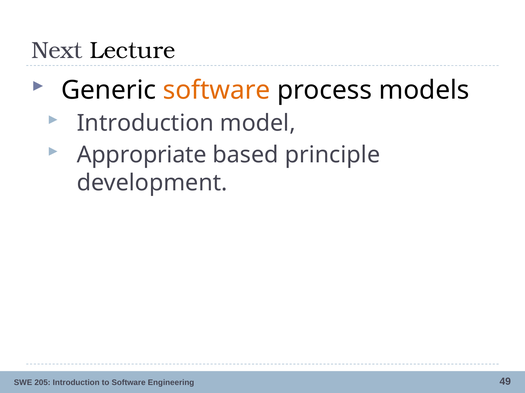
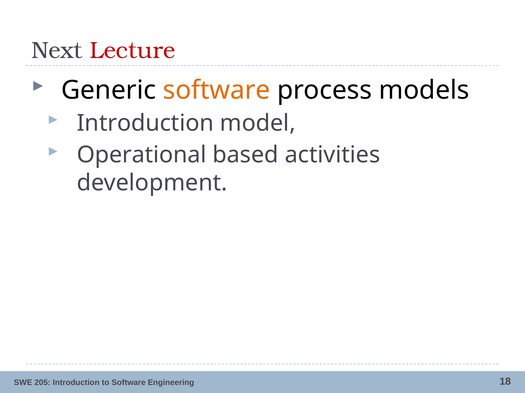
Lecture colour: black -> red
Appropriate: Appropriate -> Operational
principle: principle -> activities
49: 49 -> 18
